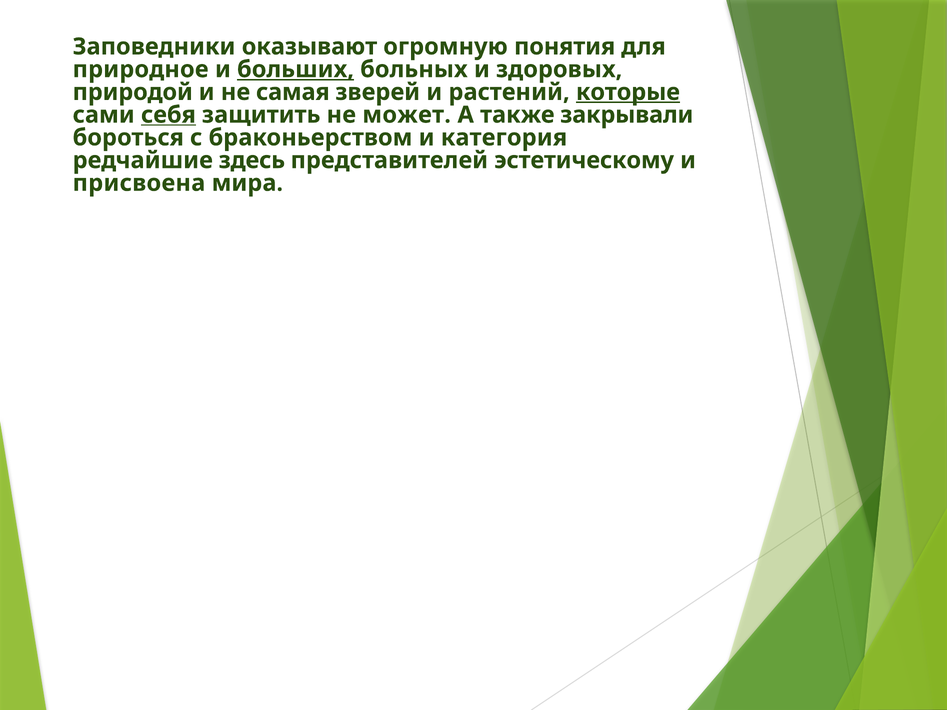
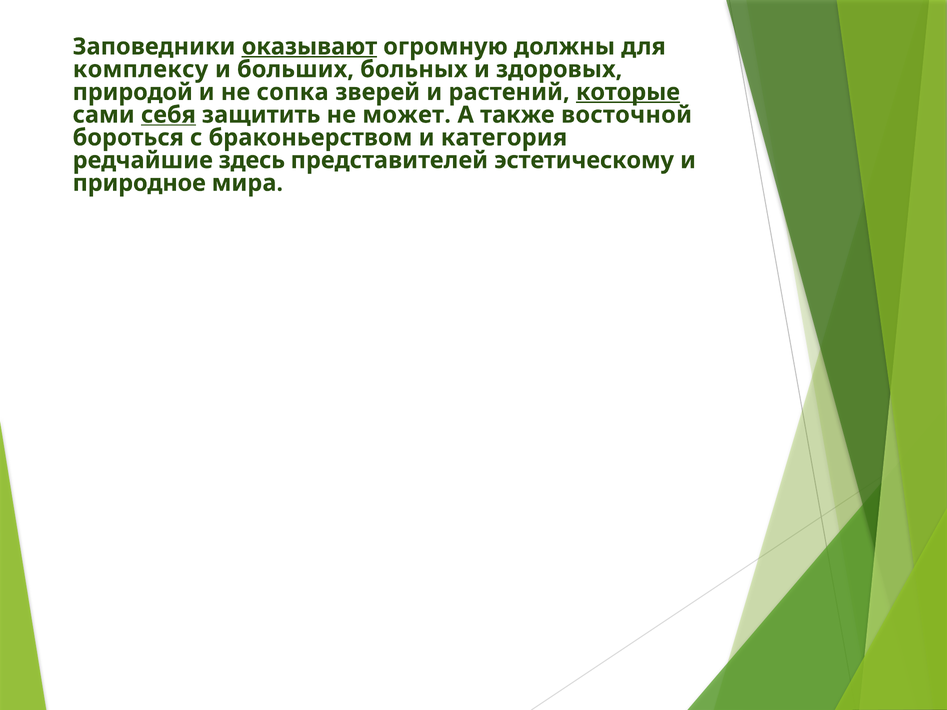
оказывают underline: none -> present
понятия: понятия -> должны
природное: природное -> комплексу
больших underline: present -> none
самая: самая -> сопка
закрывали: закрывали -> восточной
присвоена: присвоена -> природное
